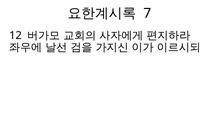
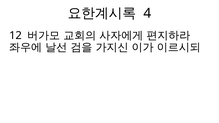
7: 7 -> 4
